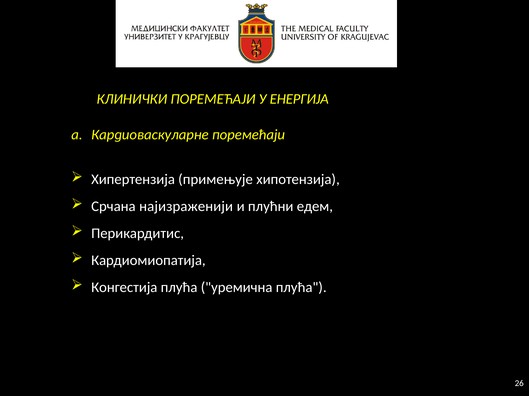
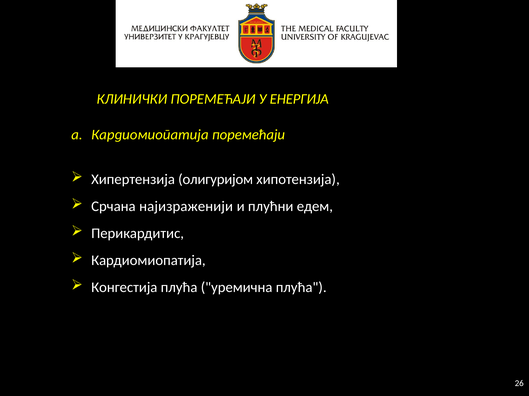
Кардиоваскуларне at (150, 135): Кардиоваскуларне -> Кардиомиопатија
примењује: примењује -> олигуријом
